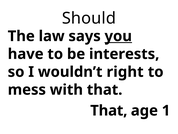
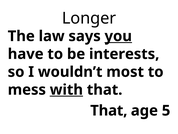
Should: Should -> Longer
right: right -> most
with underline: none -> present
1: 1 -> 5
